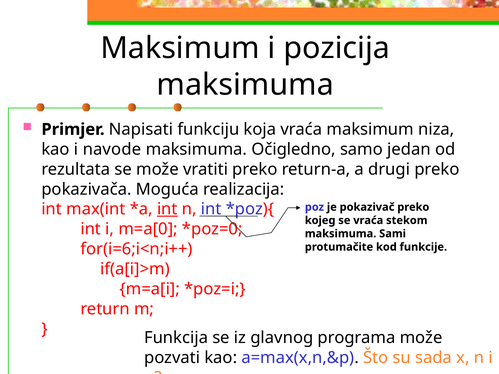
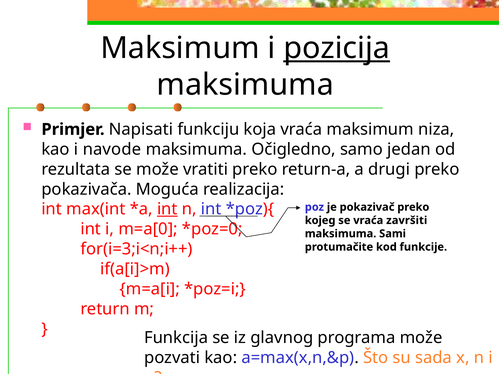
pozicija underline: none -> present
stekom: stekom -> završiti
for(i=6;i<n;i++: for(i=6;i<n;i++ -> for(i=3;i<n;i++
